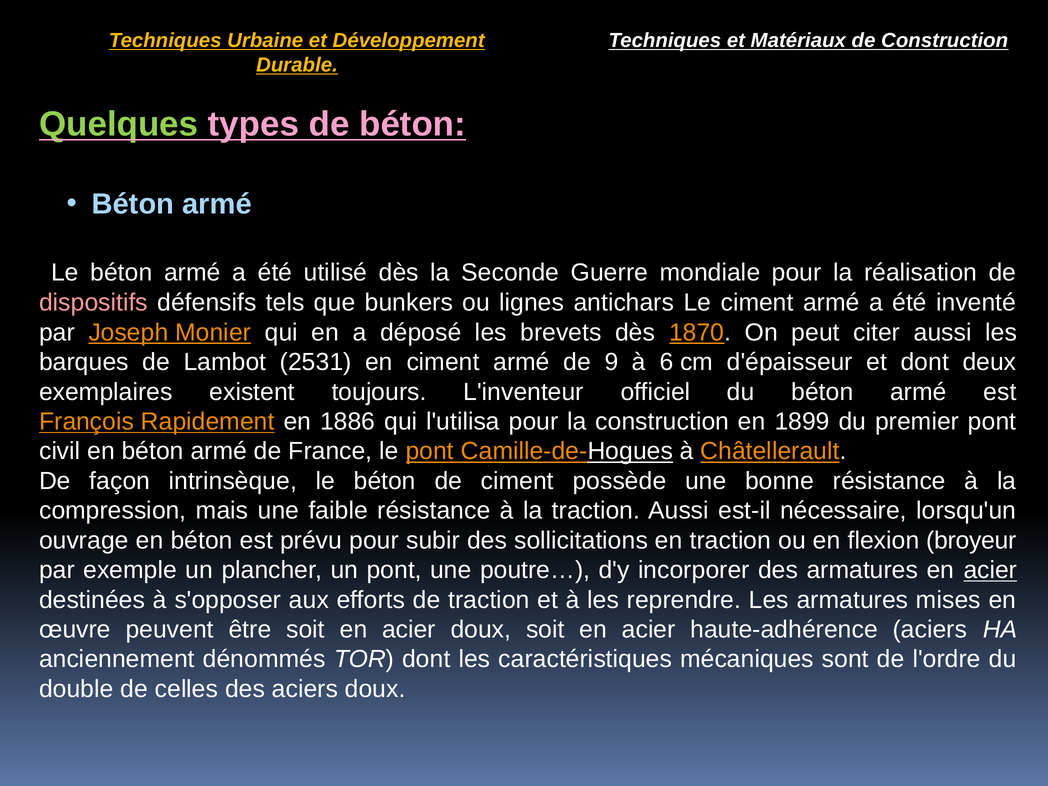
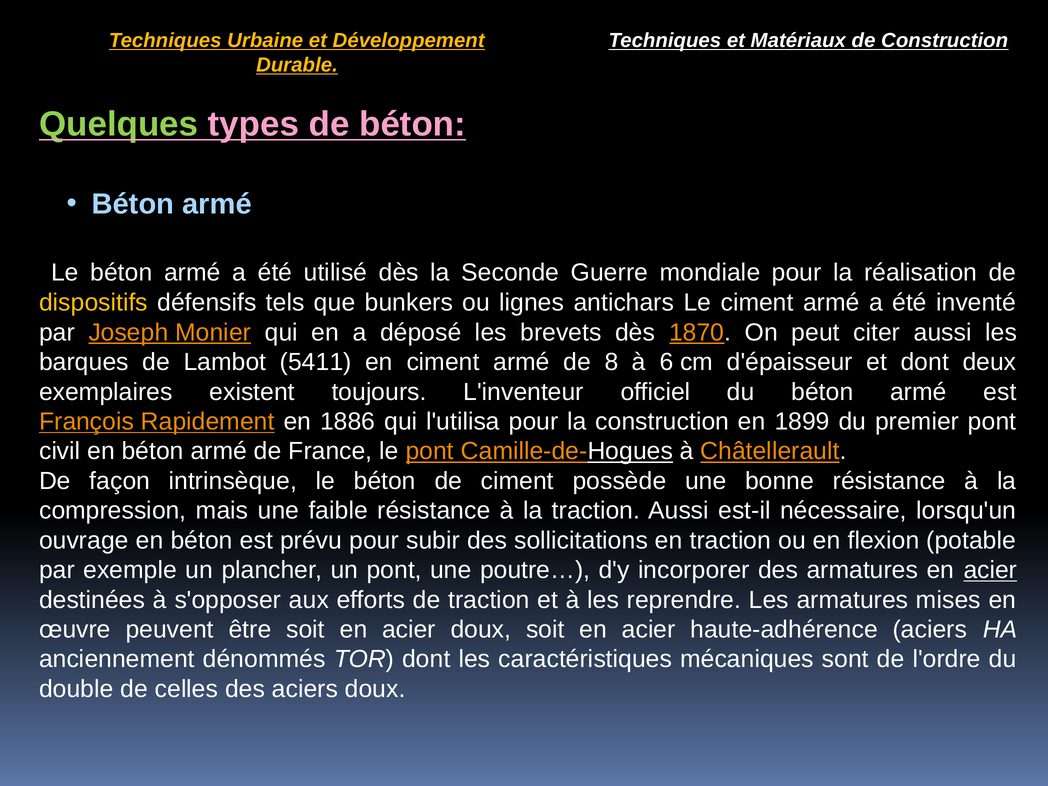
dispositifs colour: pink -> yellow
2531: 2531 -> 5411
9: 9 -> 8
broyeur: broyeur -> potable
